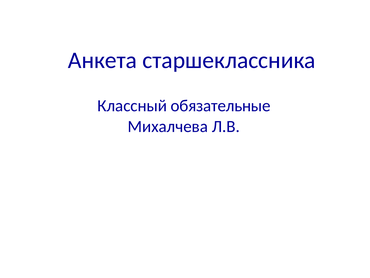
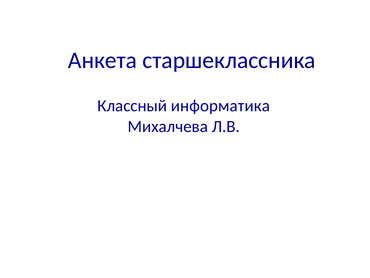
обязательные: обязательные -> информатика
